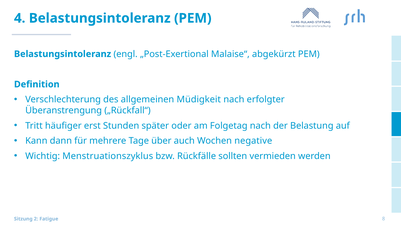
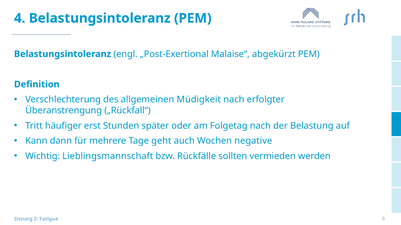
über: über -> geht
Menstruationszyklus: Menstruationszyklus -> Lieblingsmannschaft
